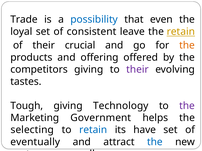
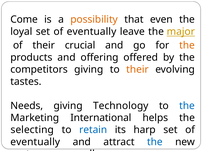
Trade: Trade -> Come
possibility colour: blue -> orange
loyal set of consistent: consistent -> eventually
the retain: retain -> major
their at (138, 70) colour: purple -> orange
Tough: Tough -> Needs
the at (187, 106) colour: purple -> blue
Government: Government -> International
have: have -> harp
